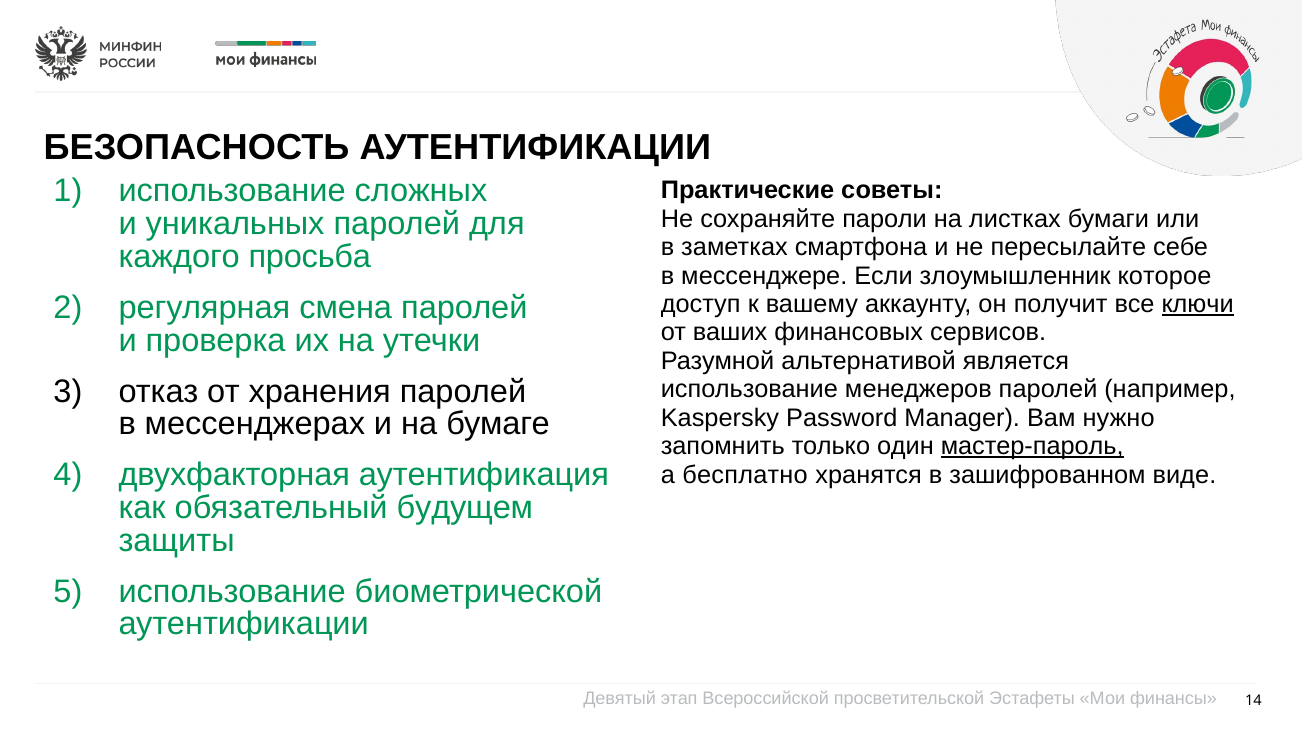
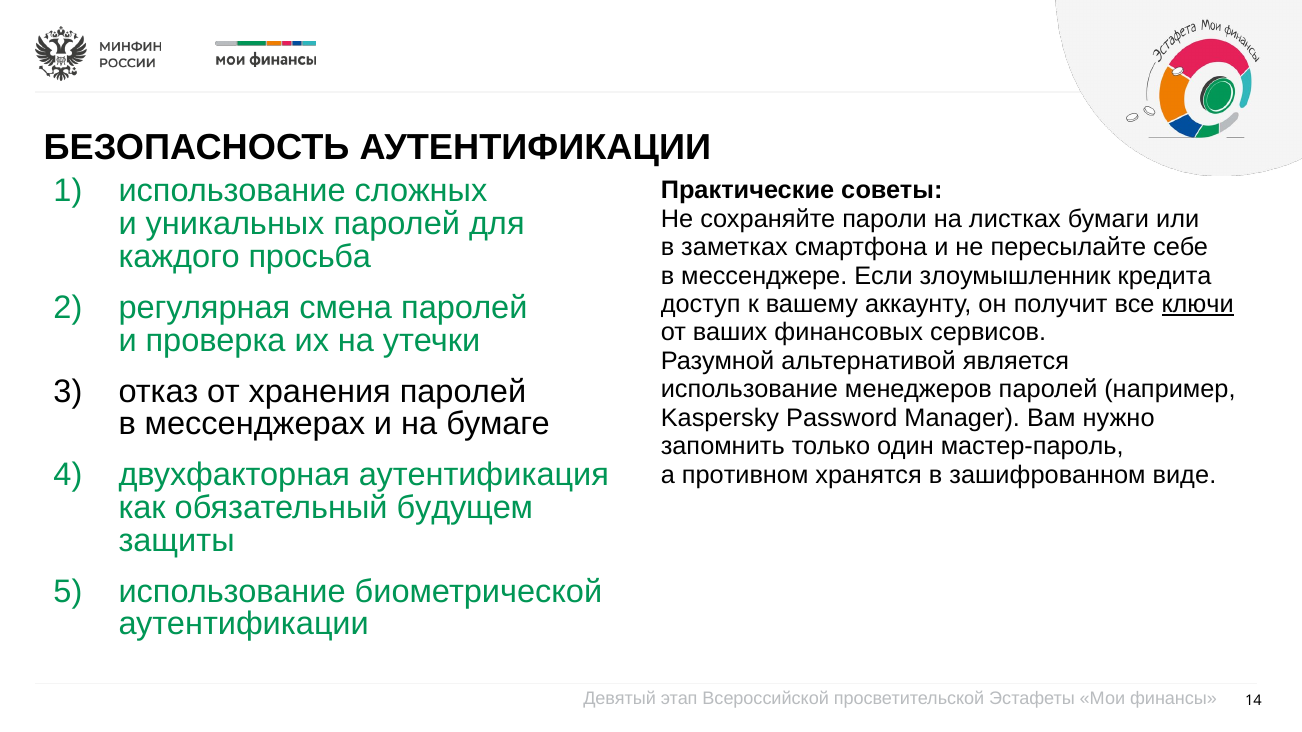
которое: которое -> кредита
мастер-пароль underline: present -> none
бесплатно: бесплатно -> противном
